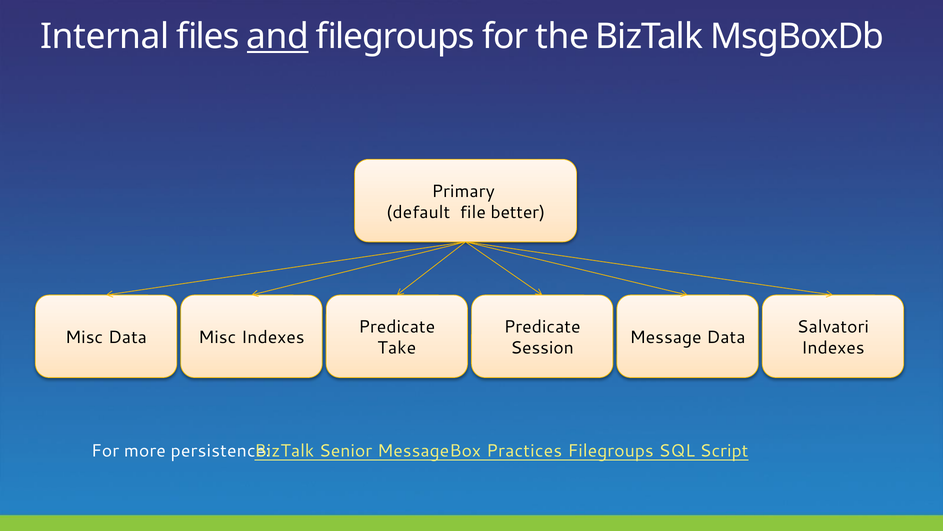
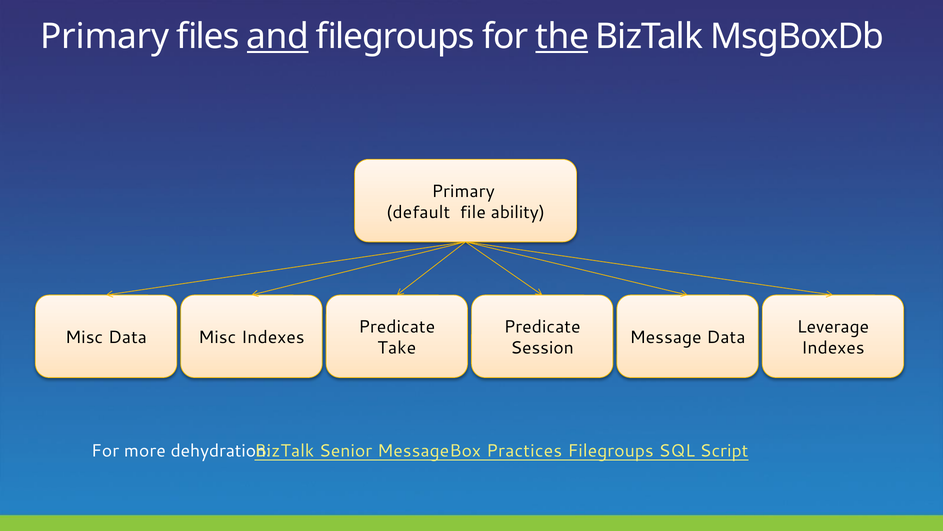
Internal at (105, 37): Internal -> Primary
the underline: none -> present
better: better -> ability
Salvatori: Salvatori -> Leverage
persistence: persistence -> dehydration
